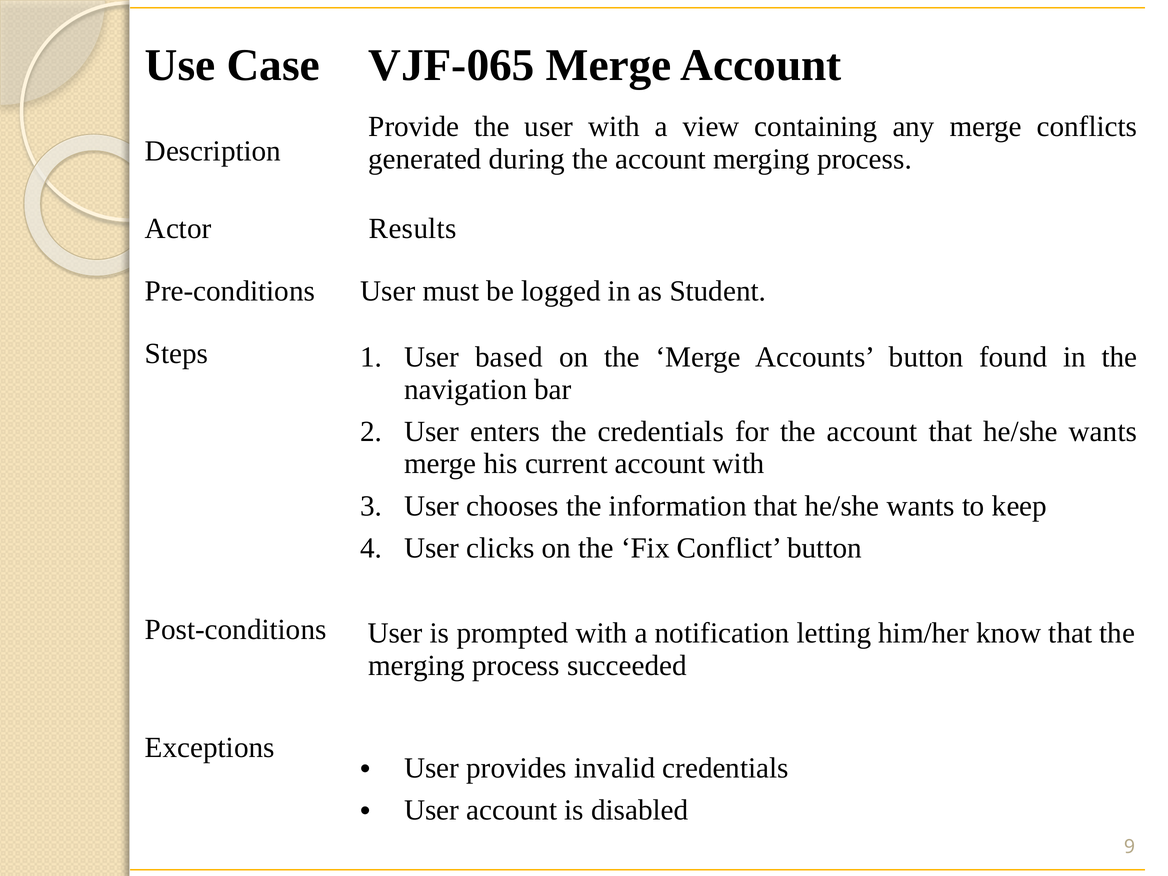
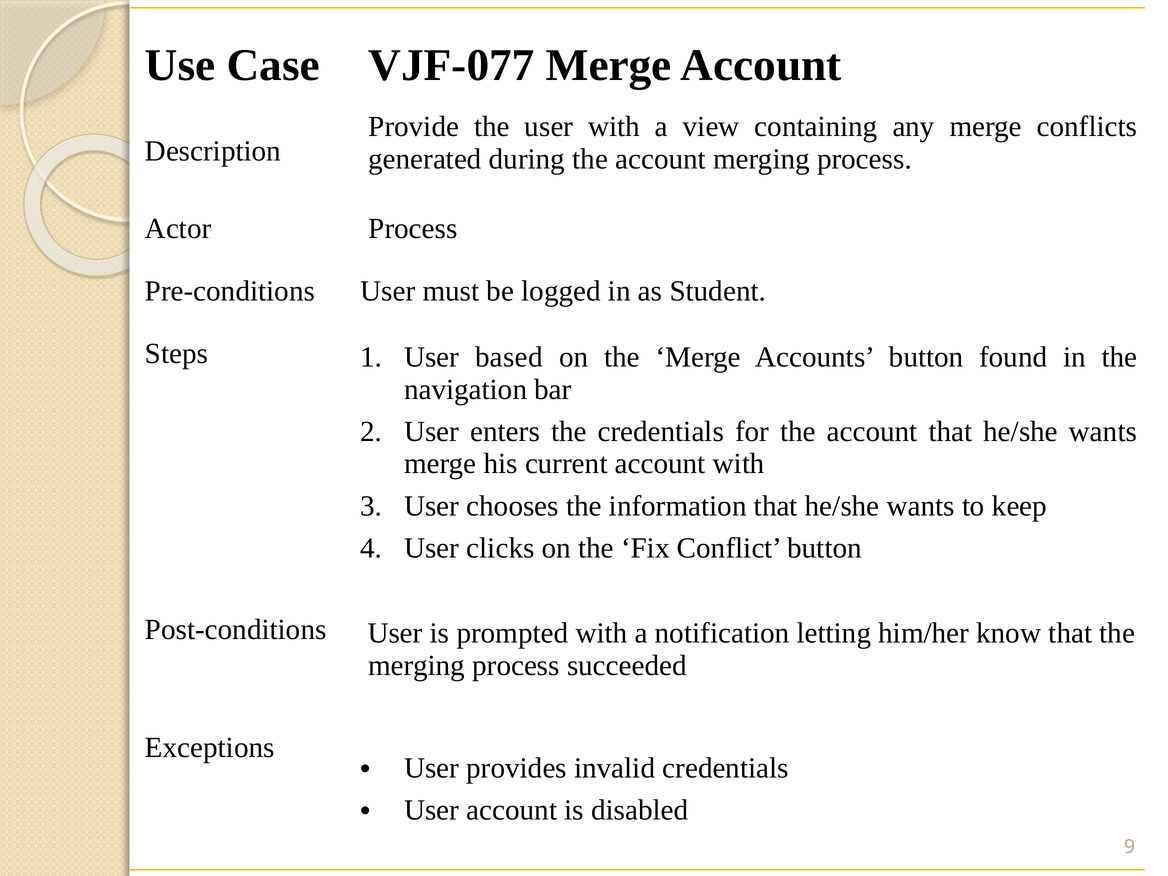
VJF-065: VJF-065 -> VJF-077
Actor Results: Results -> Process
